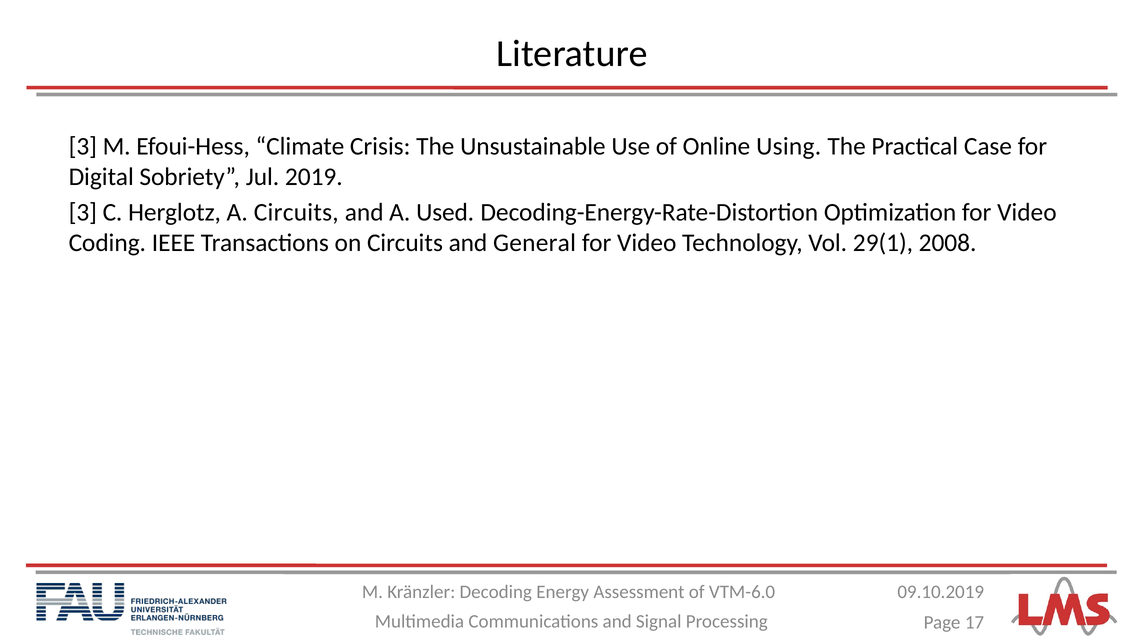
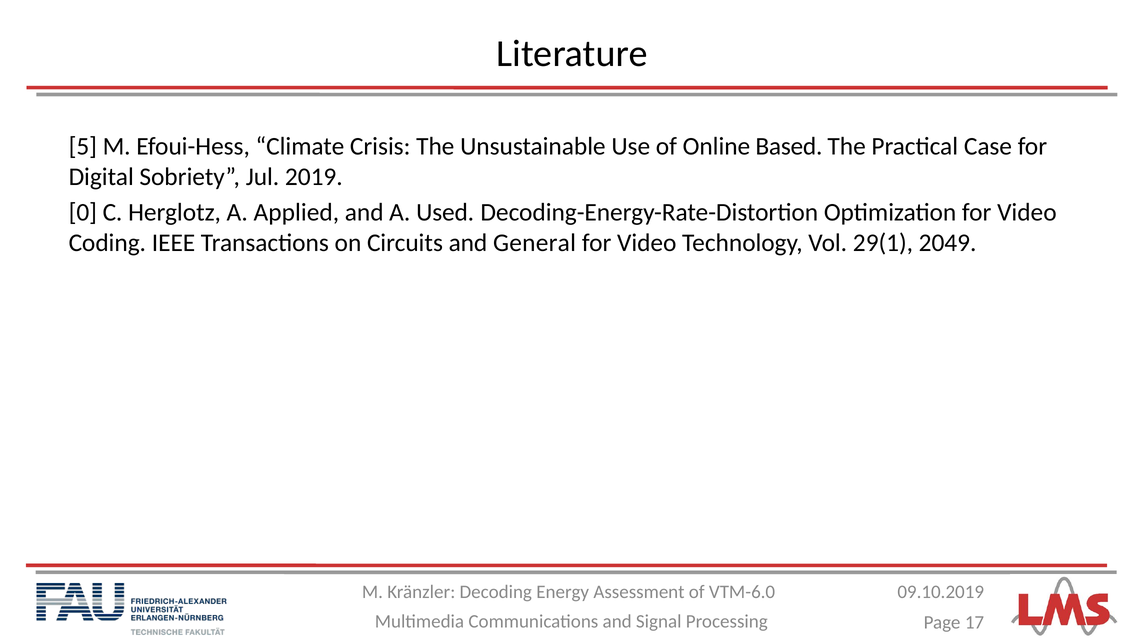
3 at (83, 146): 3 -> 5
Using: Using -> Based
3 at (83, 212): 3 -> 0
A Circuits: Circuits -> Applied
2008: 2008 -> 2049
